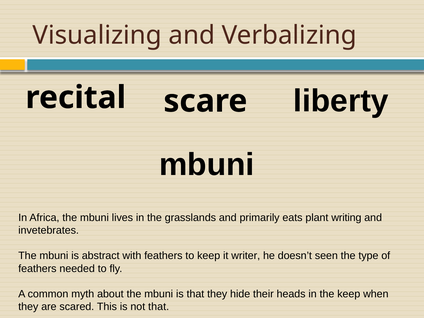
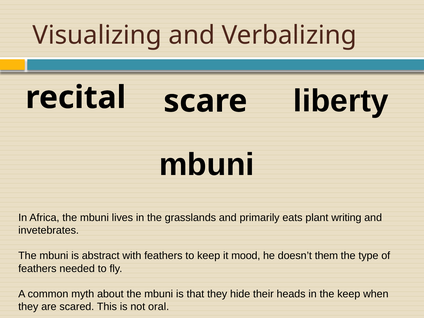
writer: writer -> mood
seen: seen -> them
not that: that -> oral
